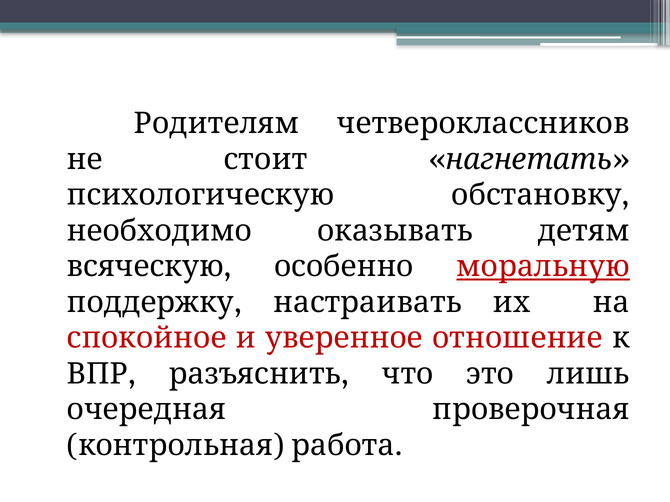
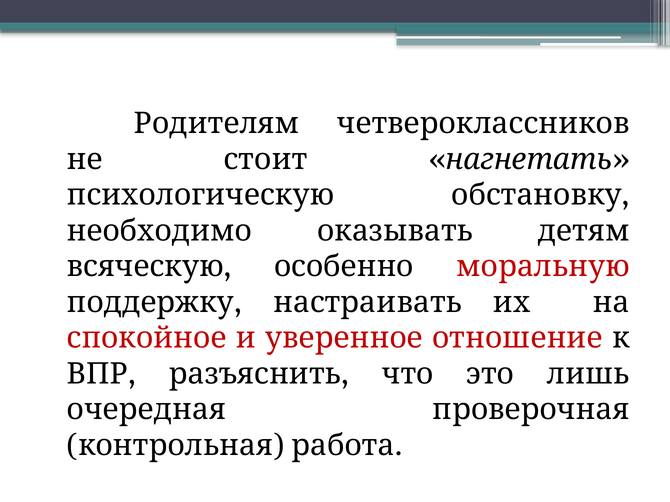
моральную underline: present -> none
